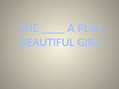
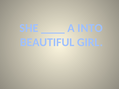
PLAY: PLAY -> INTO
